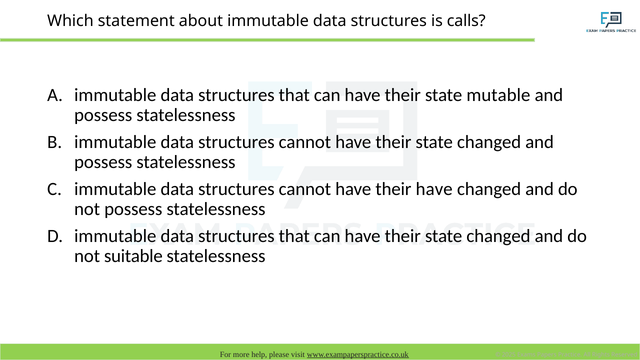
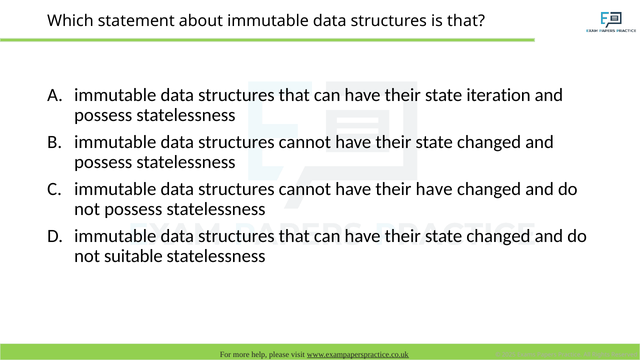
is calls: calls -> that
mutable: mutable -> iteration
